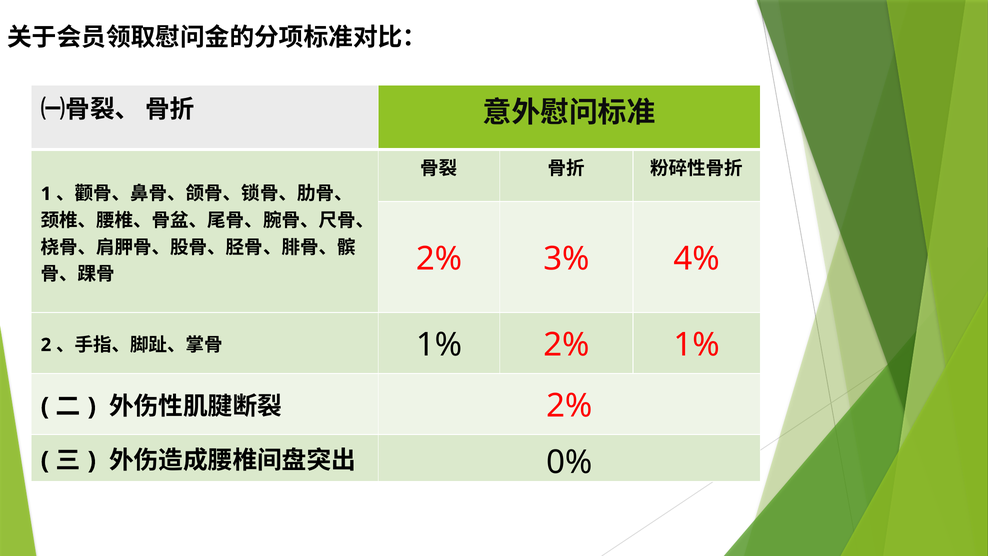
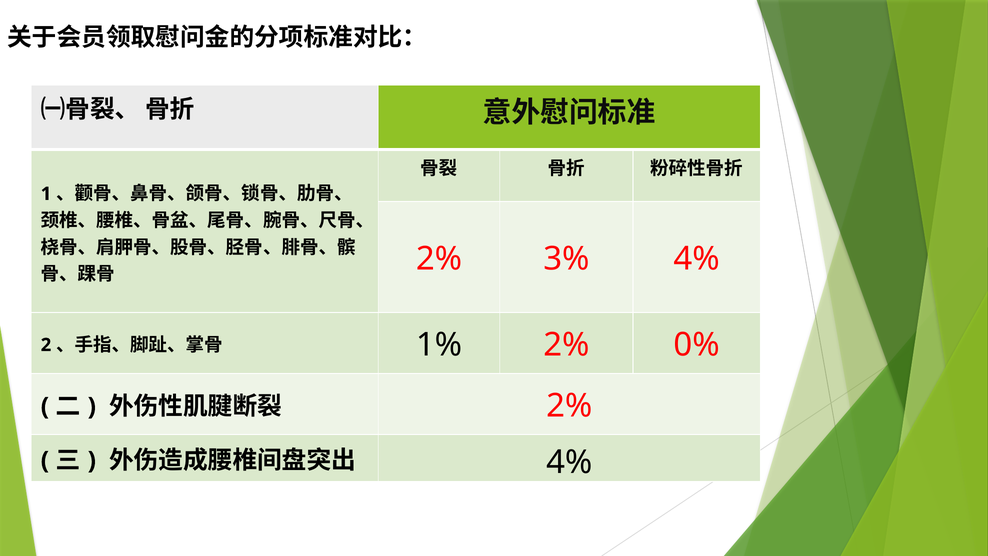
2% 1%: 1% -> 0%
0% at (569, 462): 0% -> 4%
